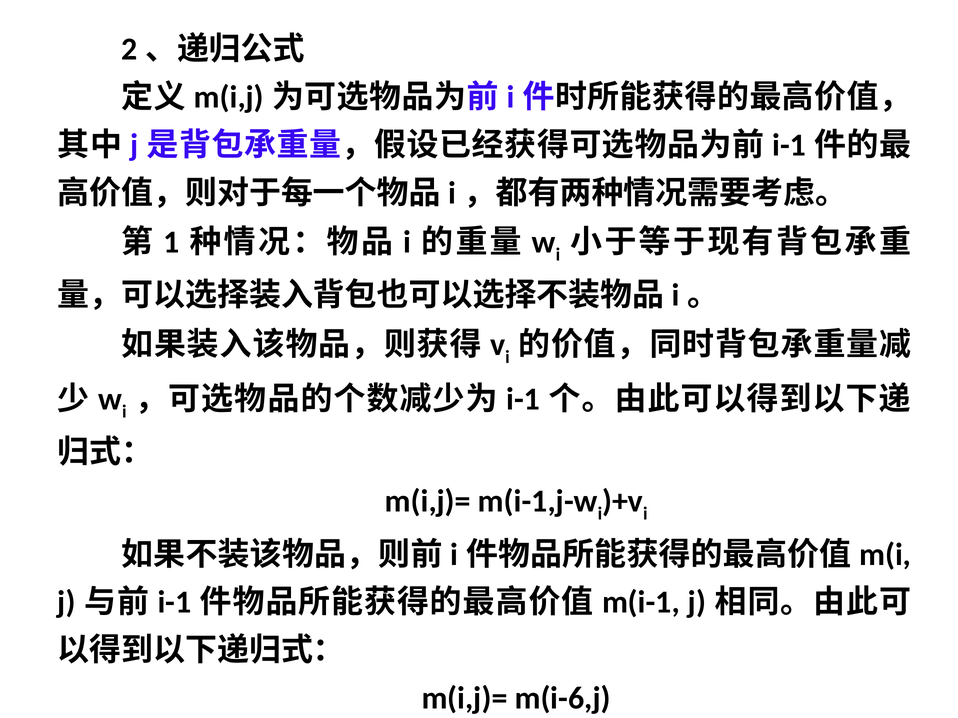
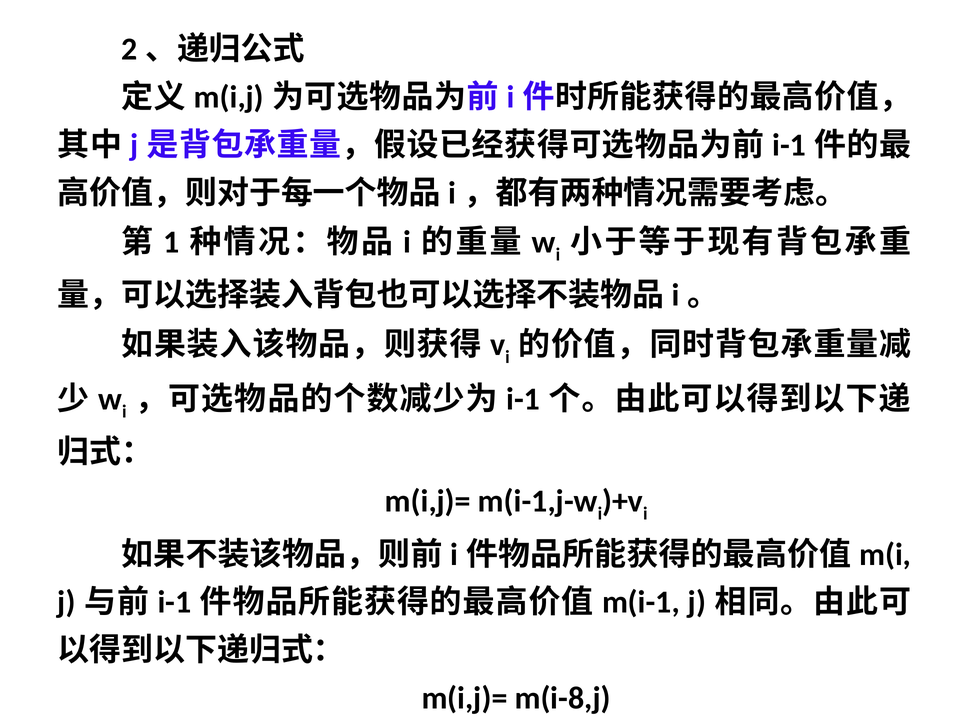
m(i-6,j: m(i-6,j -> m(i-8,j
